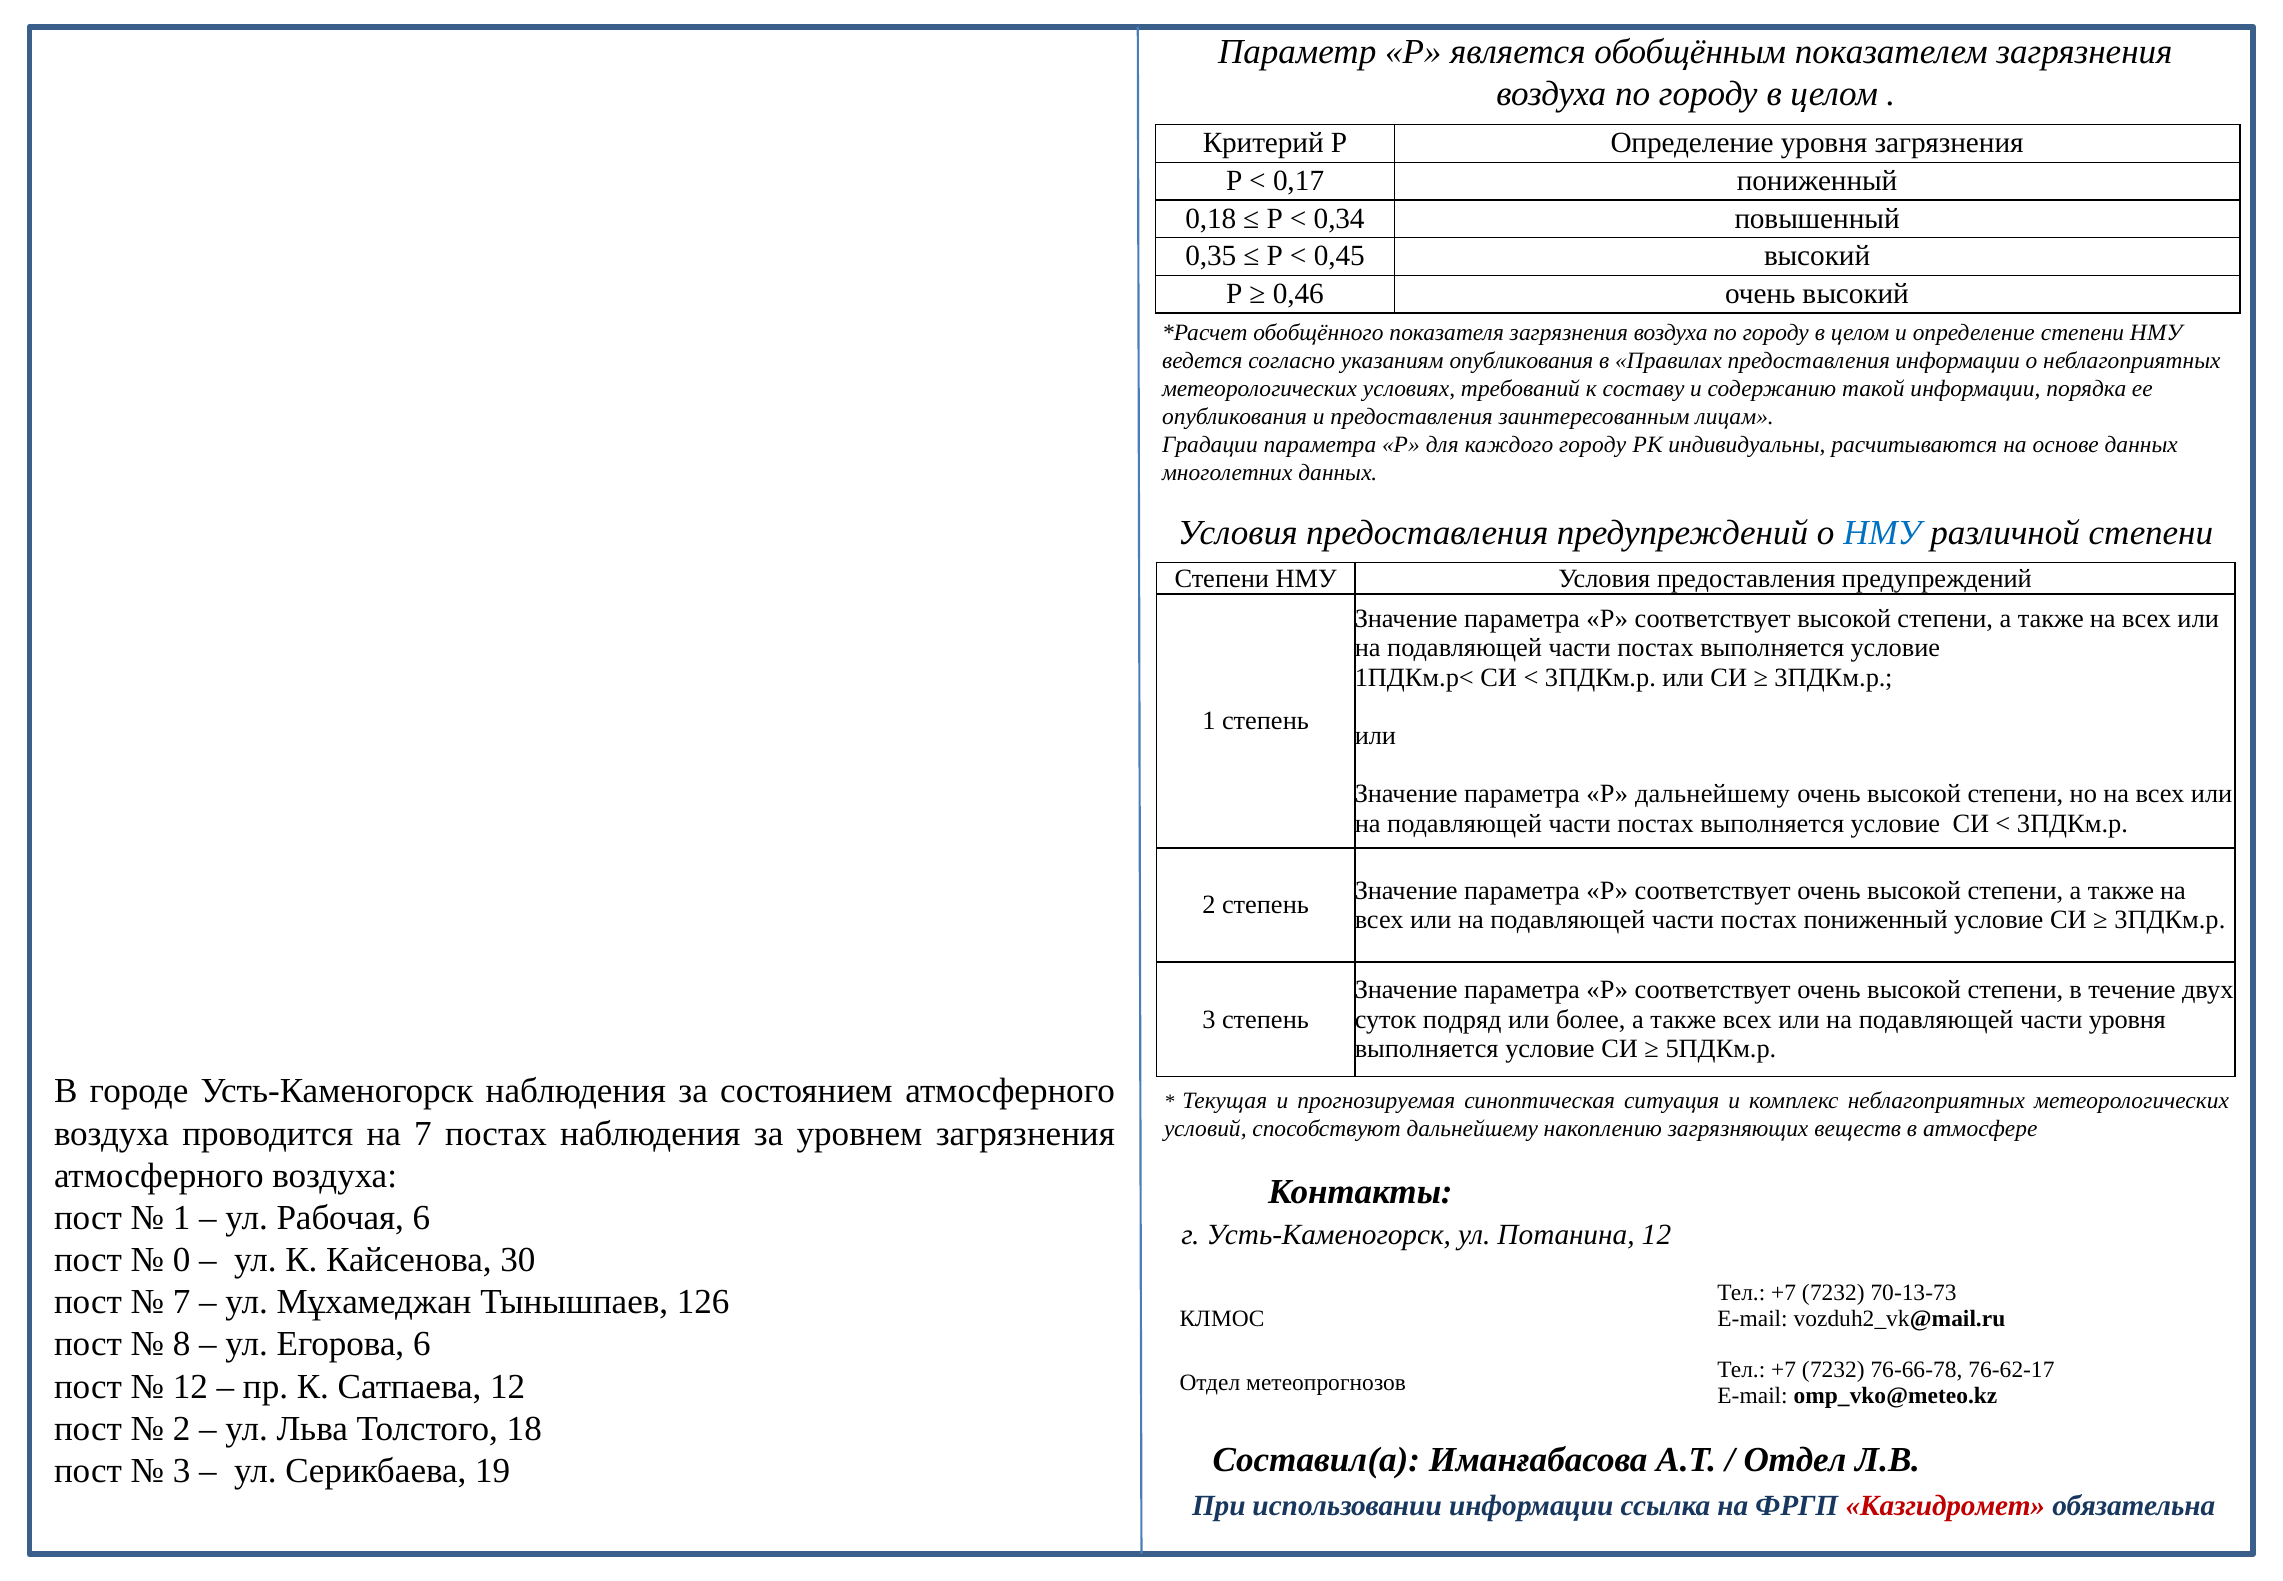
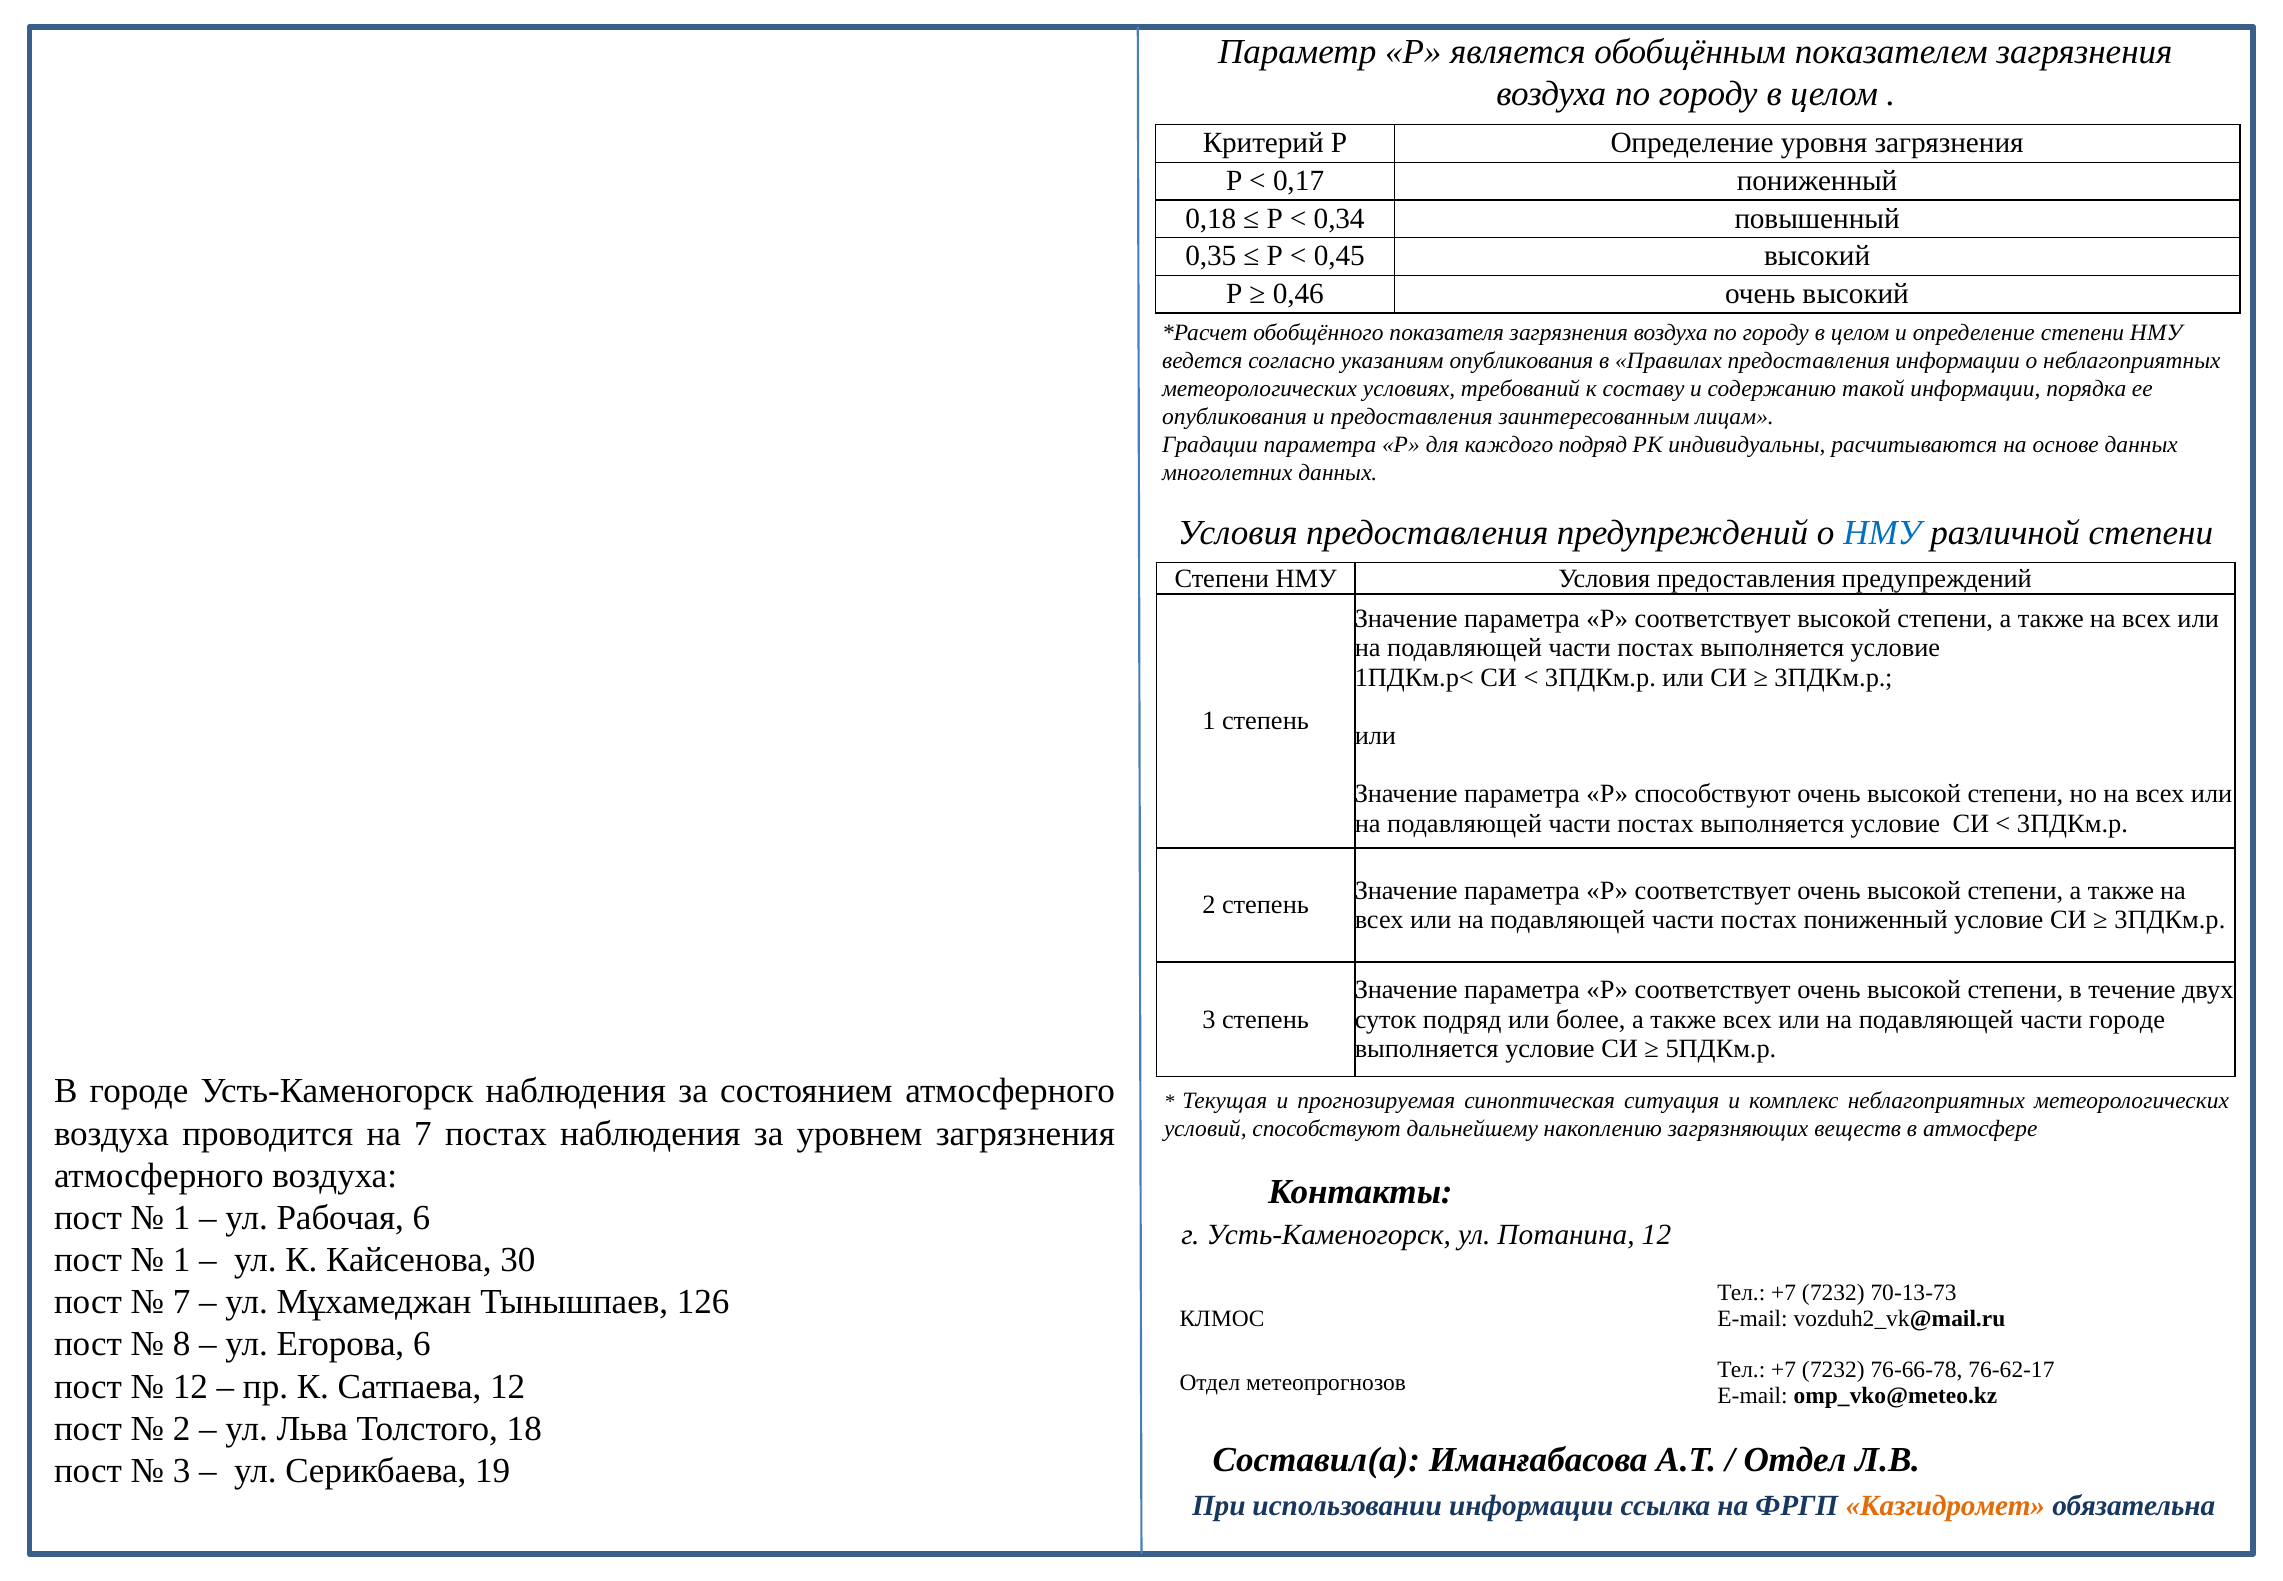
каждого городу: городу -> подряд
Р дальнейшему: дальнейшему -> способствуют
части уровня: уровня -> городе
0 at (182, 1260): 0 -> 1
Казгидромет colour: red -> orange
